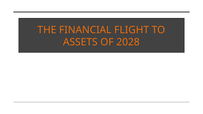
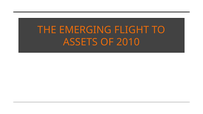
FINANCIAL: FINANCIAL -> EMERGING
2028: 2028 -> 2010
